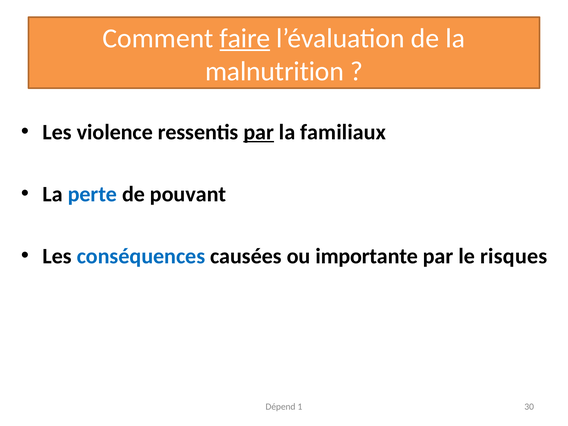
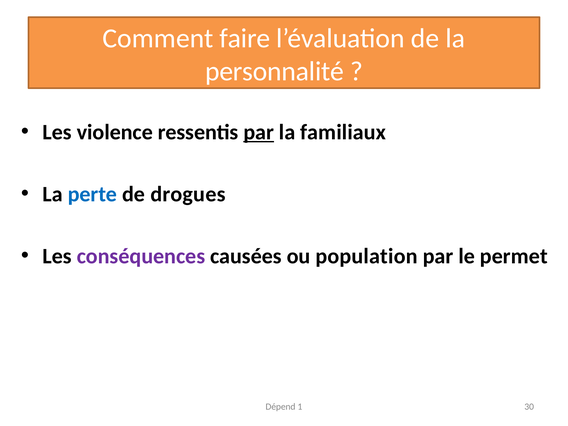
faire underline: present -> none
malnutrition: malnutrition -> personnalité
pouvant: pouvant -> drogues
conséquences colour: blue -> purple
importante: importante -> population
risques: risques -> permet
